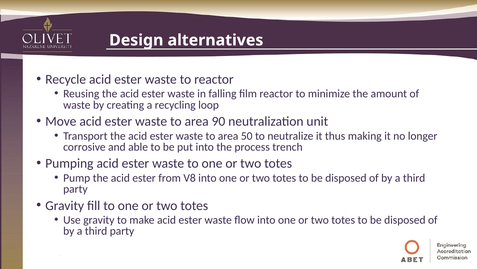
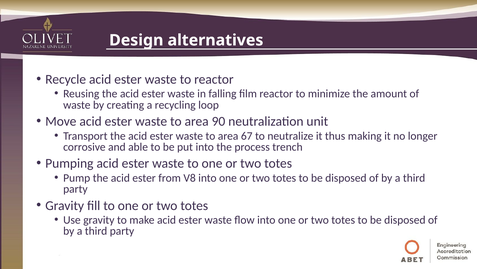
50: 50 -> 67
